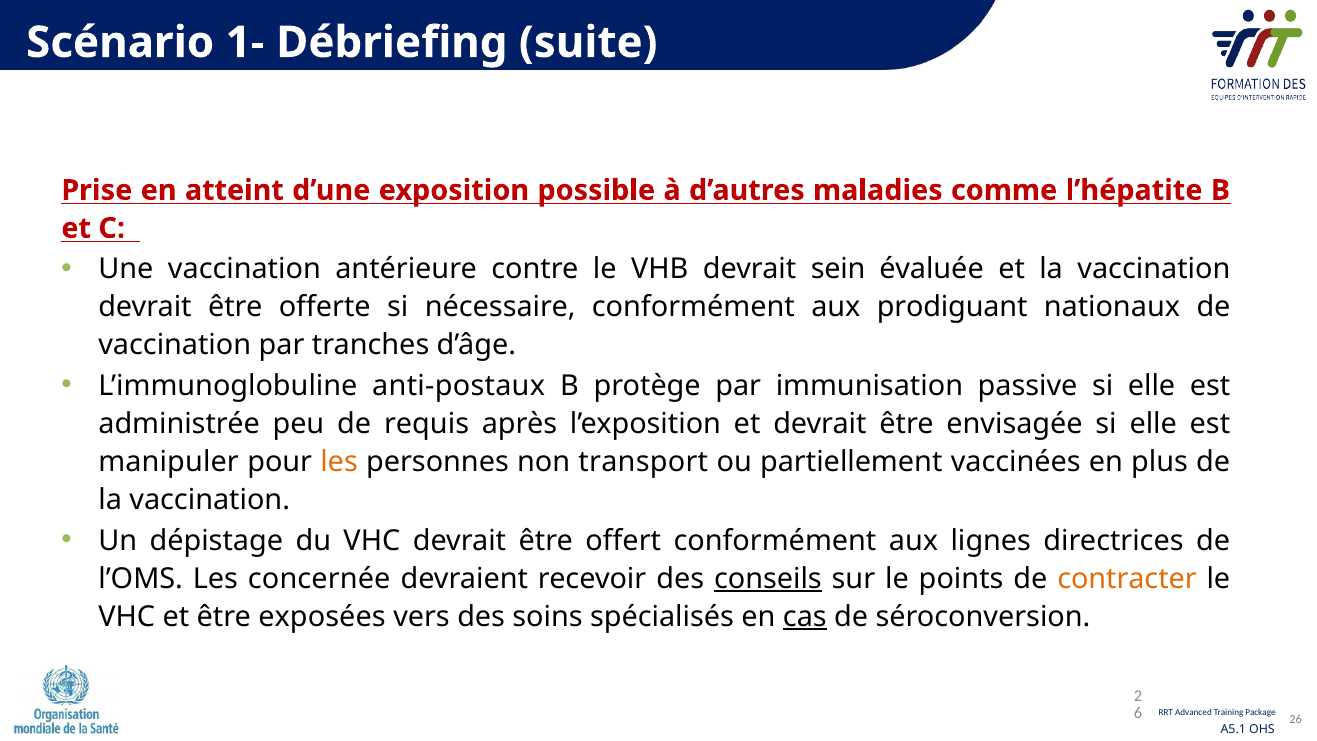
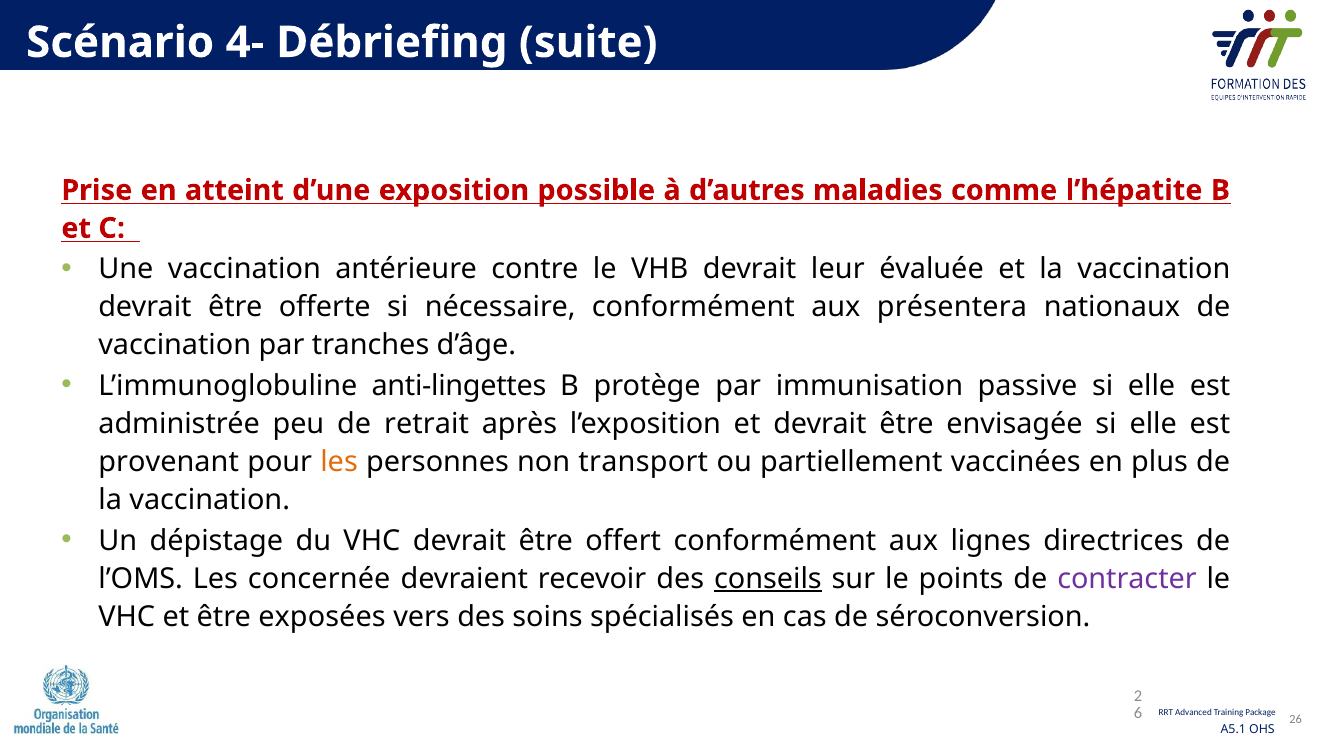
1-: 1- -> 4-
sein: sein -> leur
prodiguant: prodiguant -> présentera
anti-postaux: anti-postaux -> anti-lingettes
requis: requis -> retrait
manipuler: manipuler -> provenant
contracter colour: orange -> purple
cas underline: present -> none
